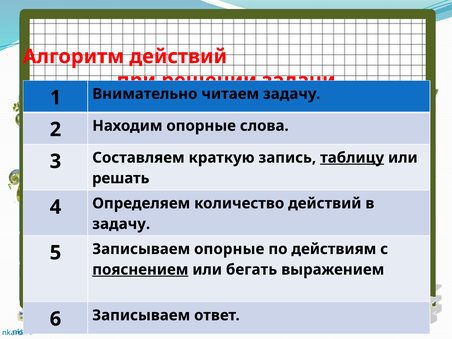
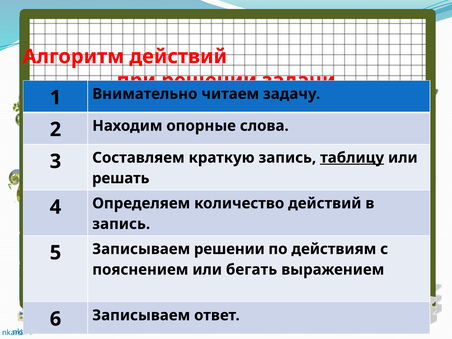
задачу at (121, 224): задачу -> запись
Записываем опорные: опорные -> решении
пояснением underline: present -> none
